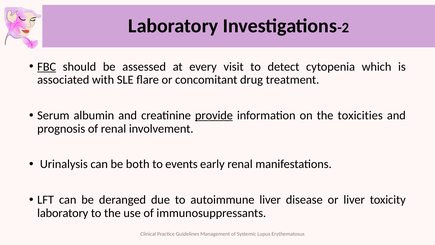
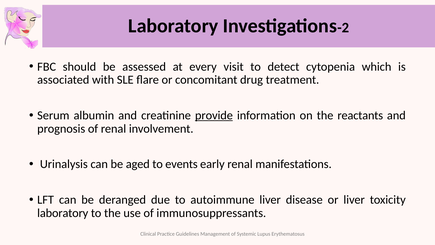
FBC underline: present -> none
toxicities: toxicities -> reactants
both: both -> aged
